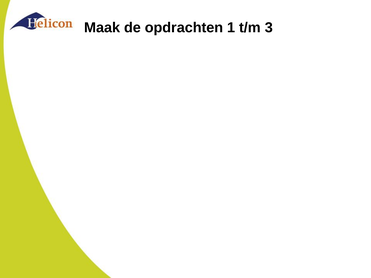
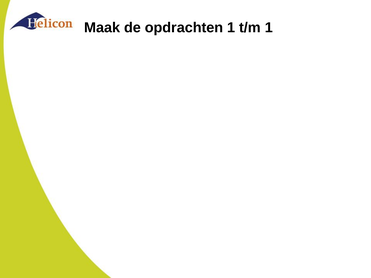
t/m 3: 3 -> 1
